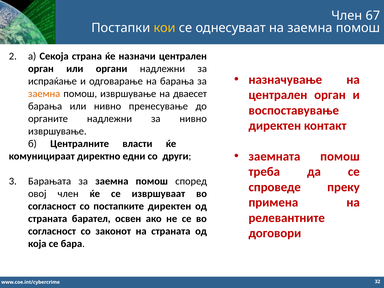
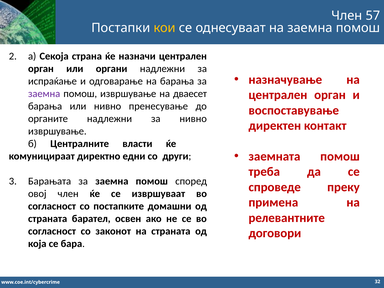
67: 67 -> 57
заемна at (44, 94) colour: orange -> purple
постапките директен: директен -> домашни
